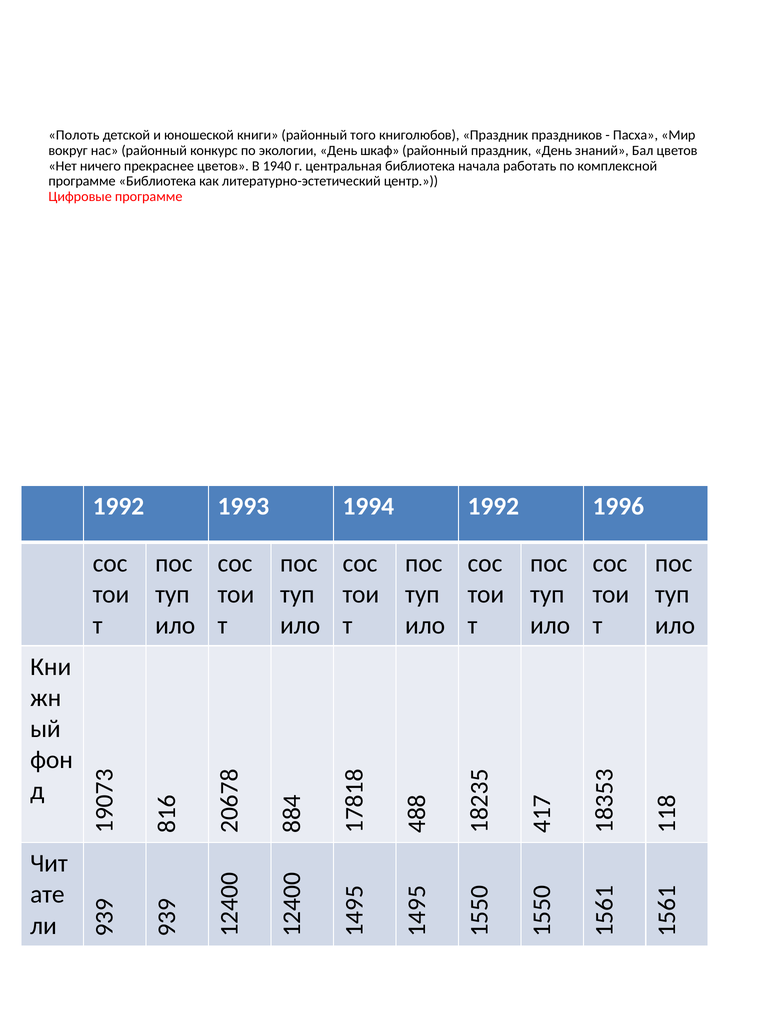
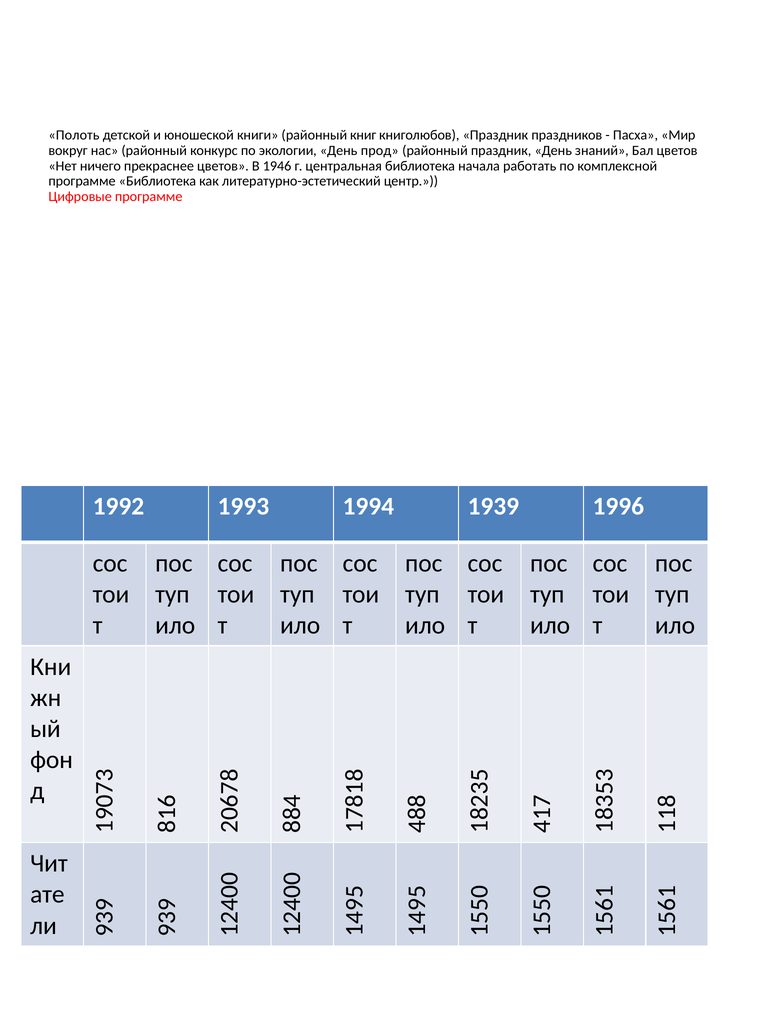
того: того -> книг
шкаф: шкаф -> прод
1940: 1940 -> 1946
1994 1992: 1992 -> 1939
